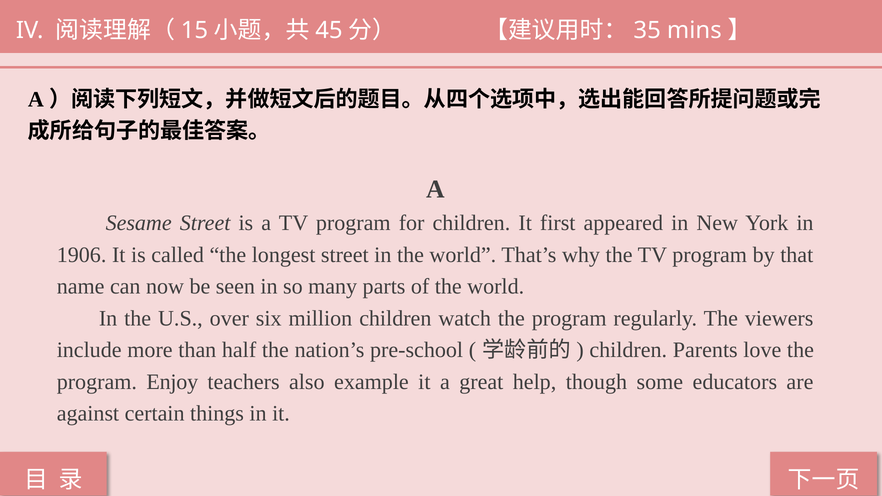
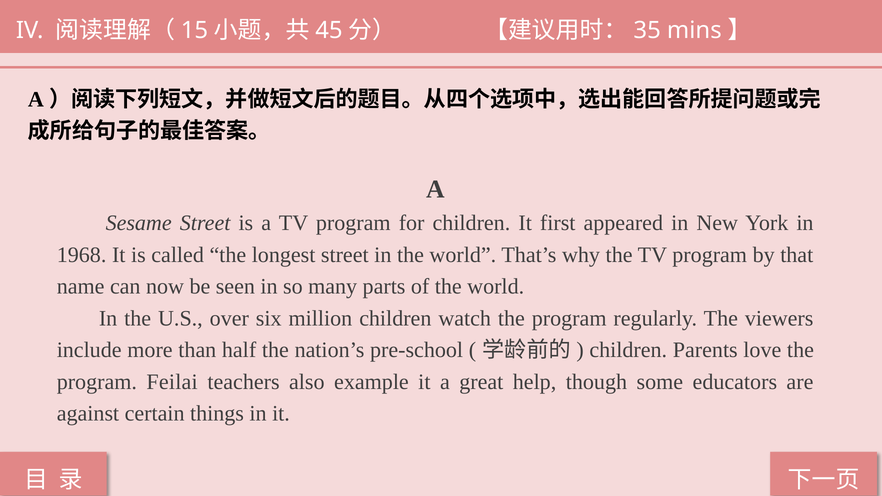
1906: 1906 -> 1968
Enjoy: Enjoy -> Feilai
